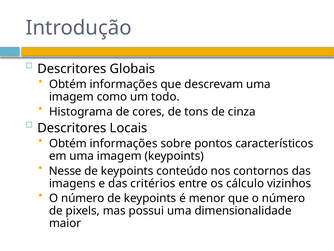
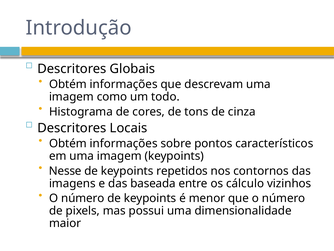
conteúdo: conteúdo -> repetidos
critérios: critérios -> baseada
